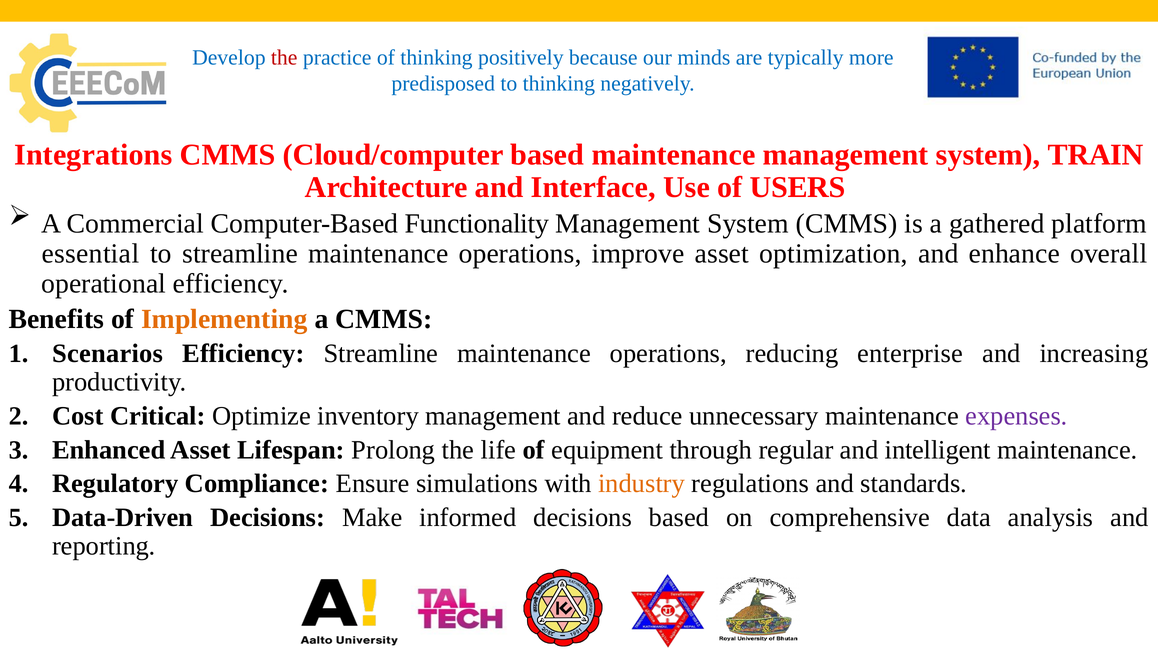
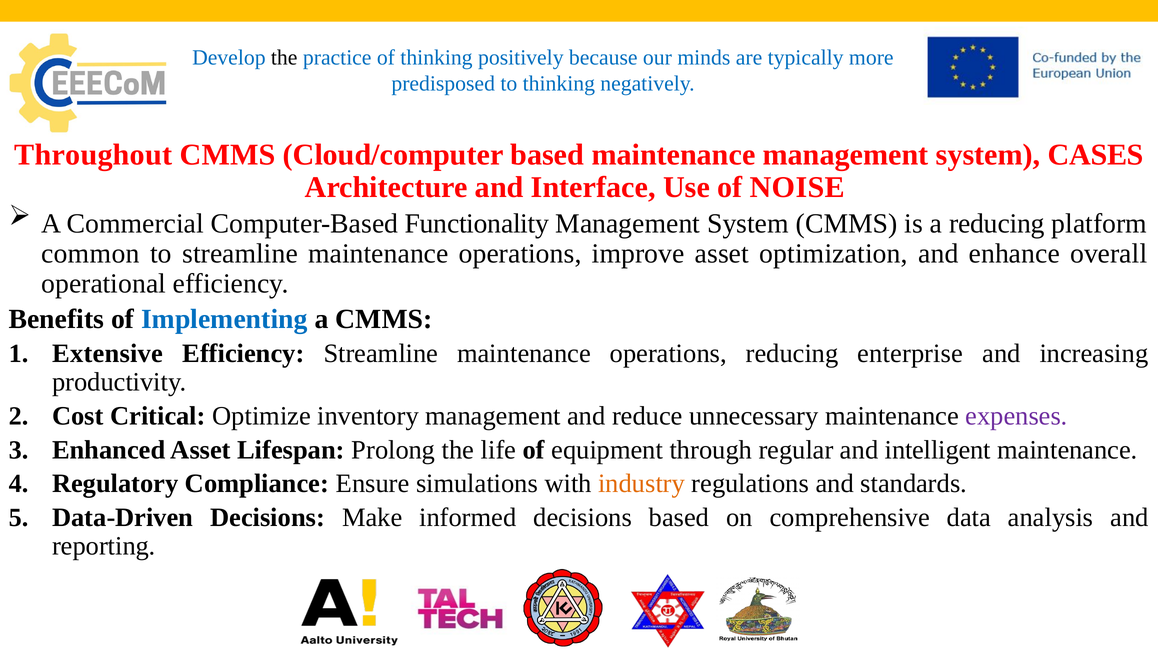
the at (284, 58) colour: red -> black
Integrations: Integrations -> Throughout
TRAIN: TRAIN -> CASES
USERS: USERS -> NOISE
a gathered: gathered -> reducing
essential: essential -> common
Implementing colour: orange -> blue
Scenarios: Scenarios -> Extensive
